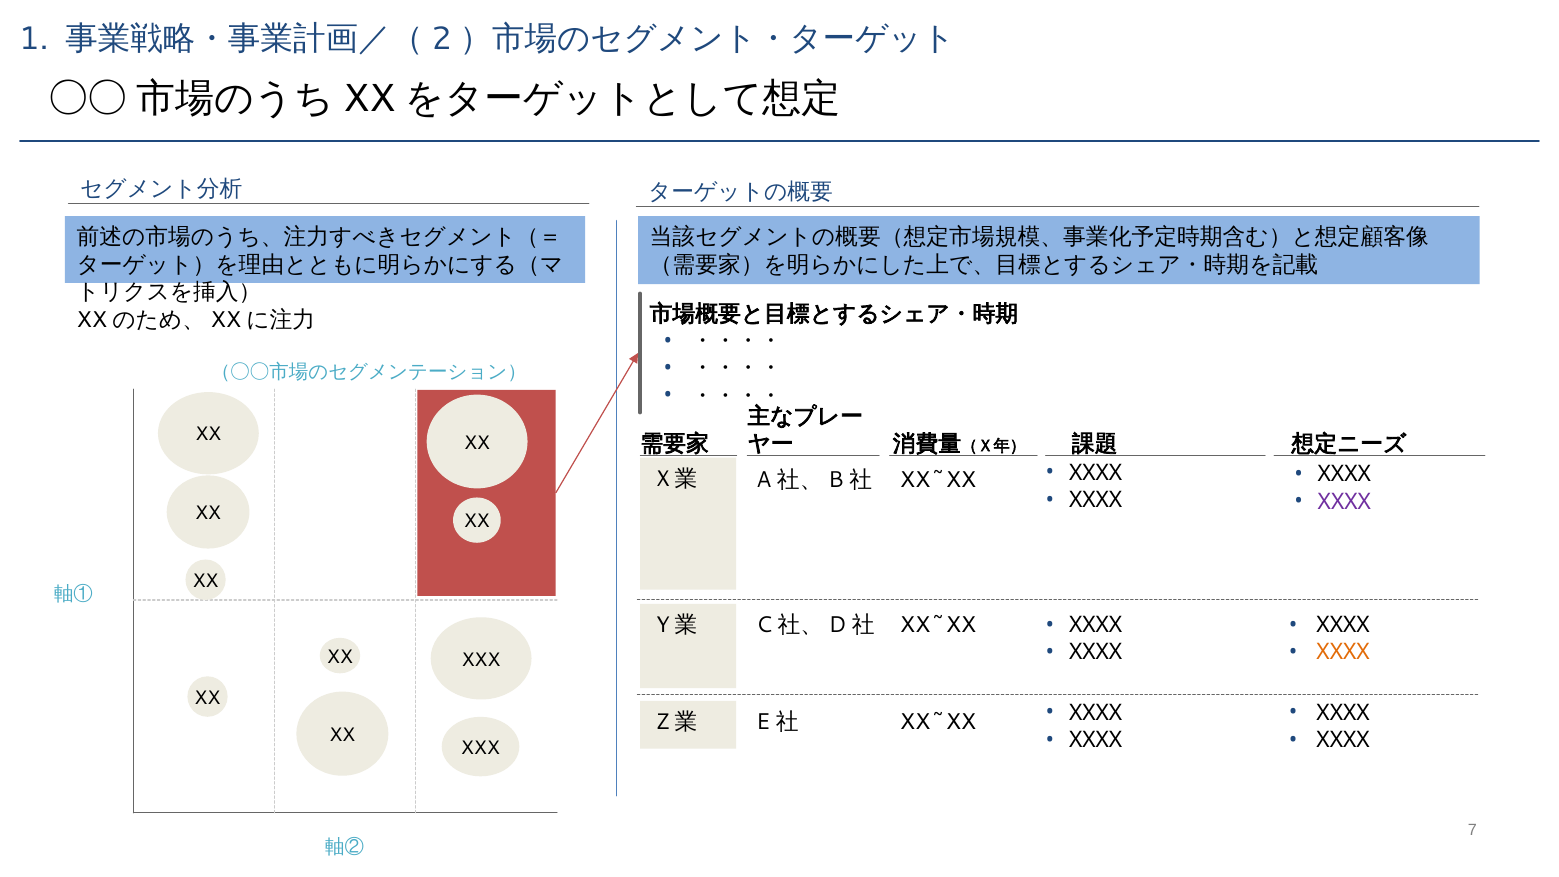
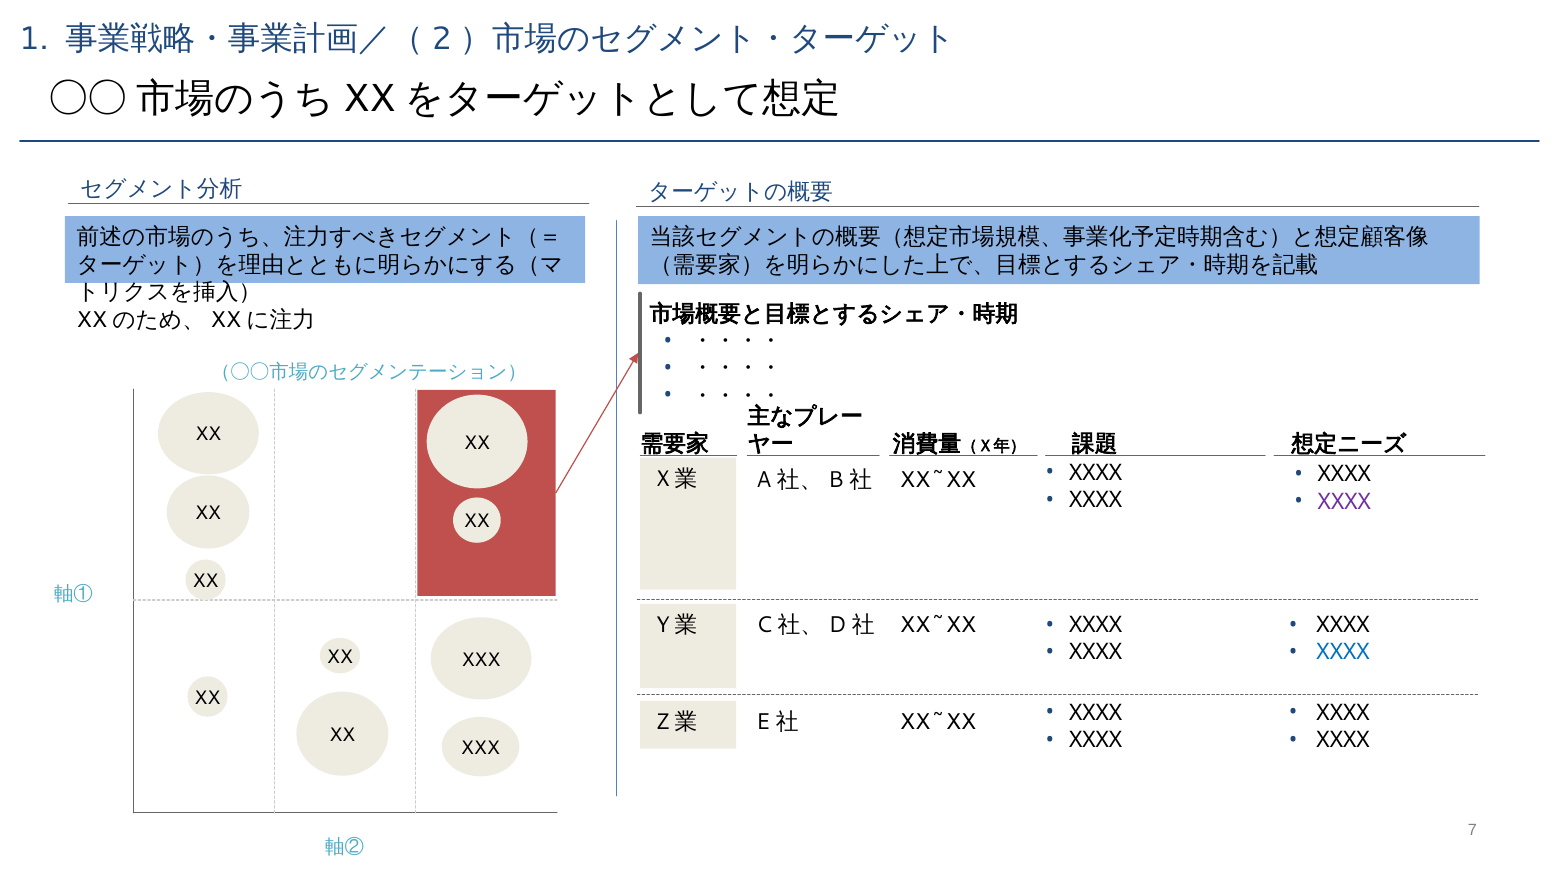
XXXX at (1343, 652) colour: orange -> blue
